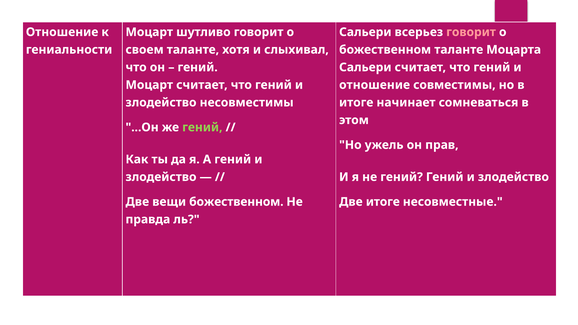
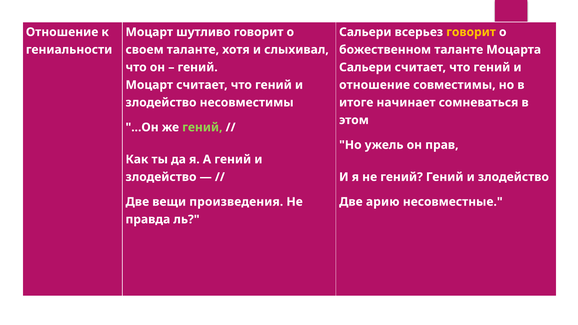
говорит at (471, 32) colour: pink -> yellow
вещи божественном: божественном -> произведения
Две итоге: итоге -> арию
